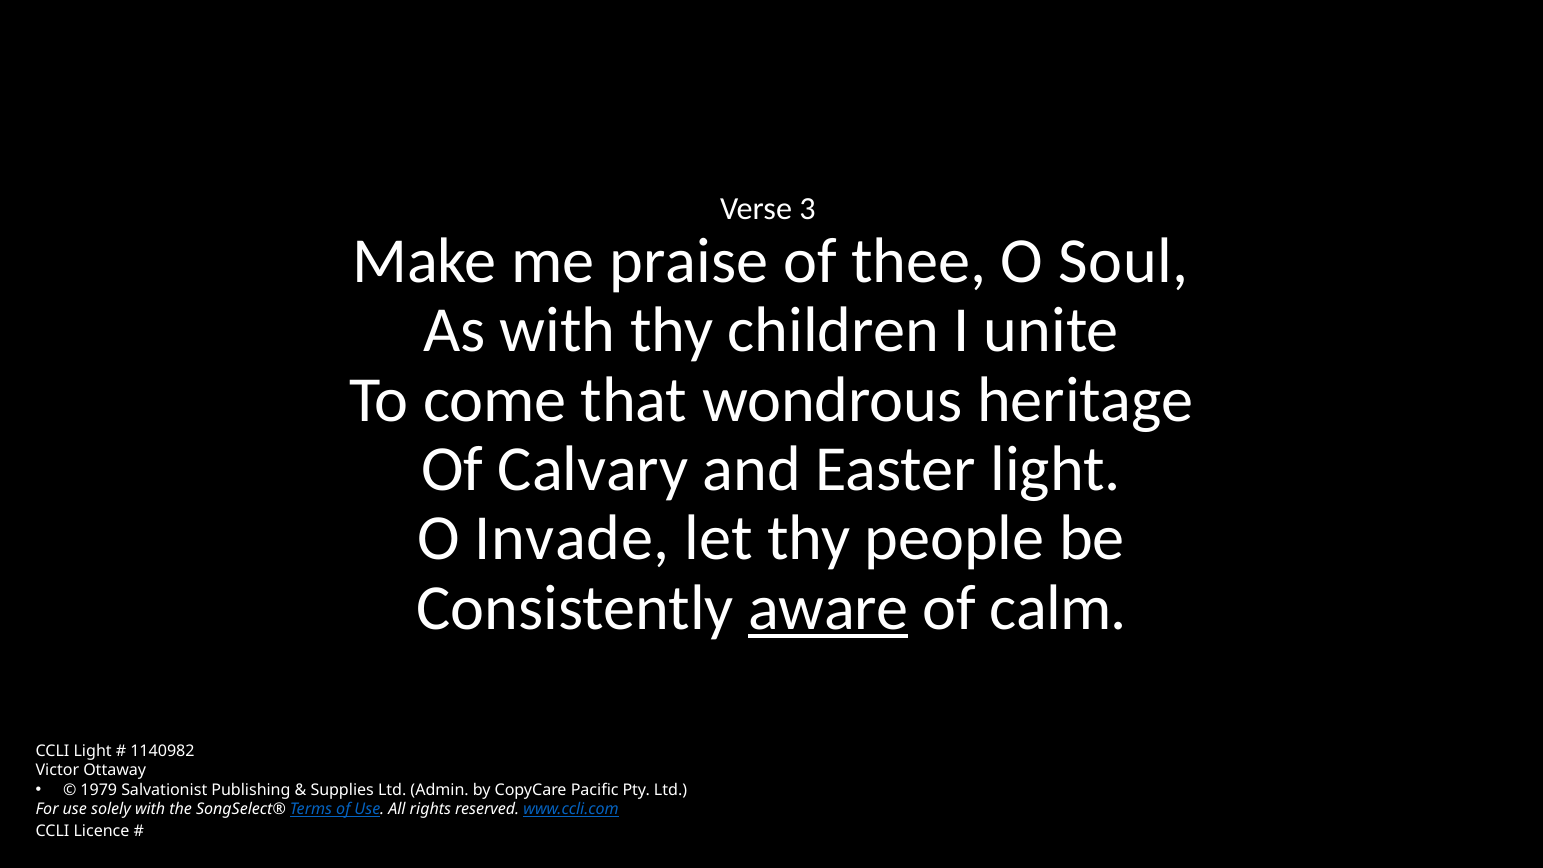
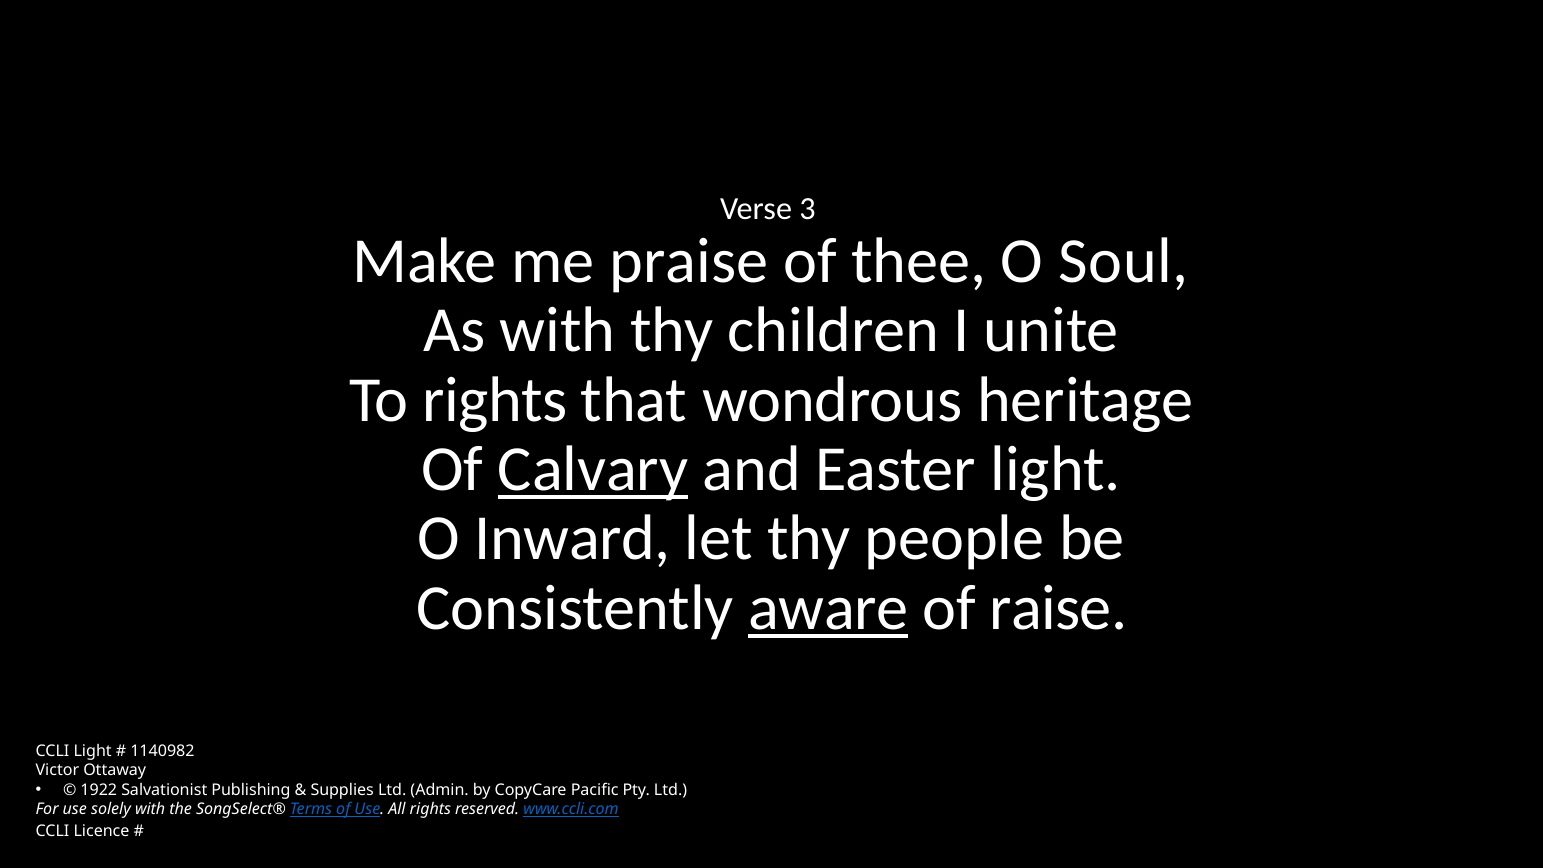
To come: come -> rights
Calvary underline: none -> present
Invade: Invade -> Inward
calm: calm -> raise
1979: 1979 -> 1922
